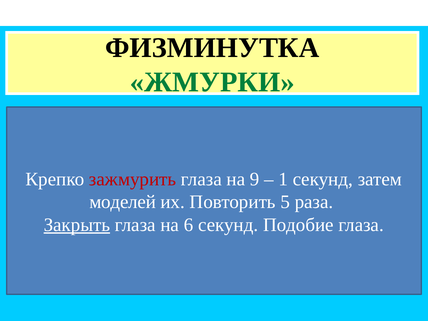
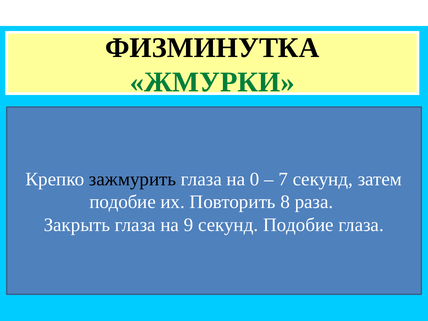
зажмурить colour: red -> black
9: 9 -> 0
1: 1 -> 7
моделей at (123, 202): моделей -> подобие
5: 5 -> 8
Закрыть underline: present -> none
6: 6 -> 9
